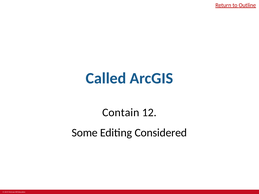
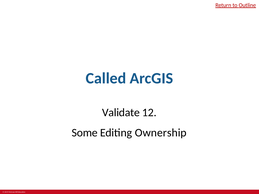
Contain: Contain -> Validate
Considered: Considered -> Ownership
